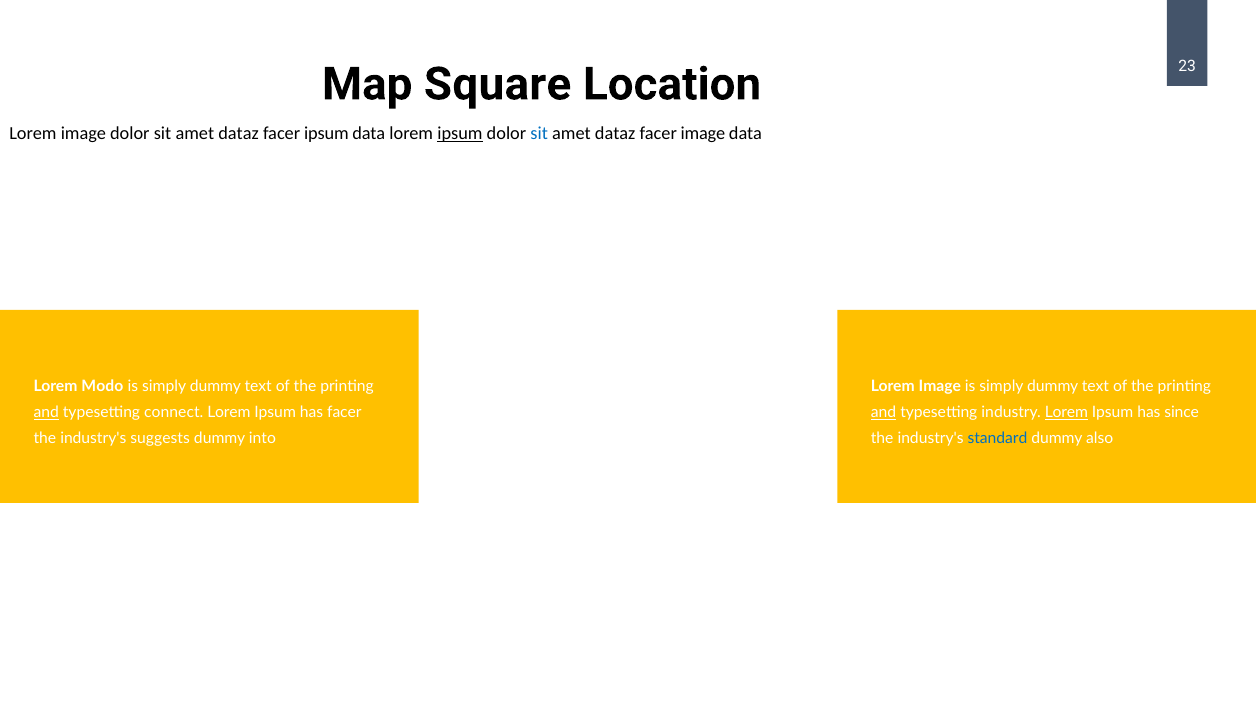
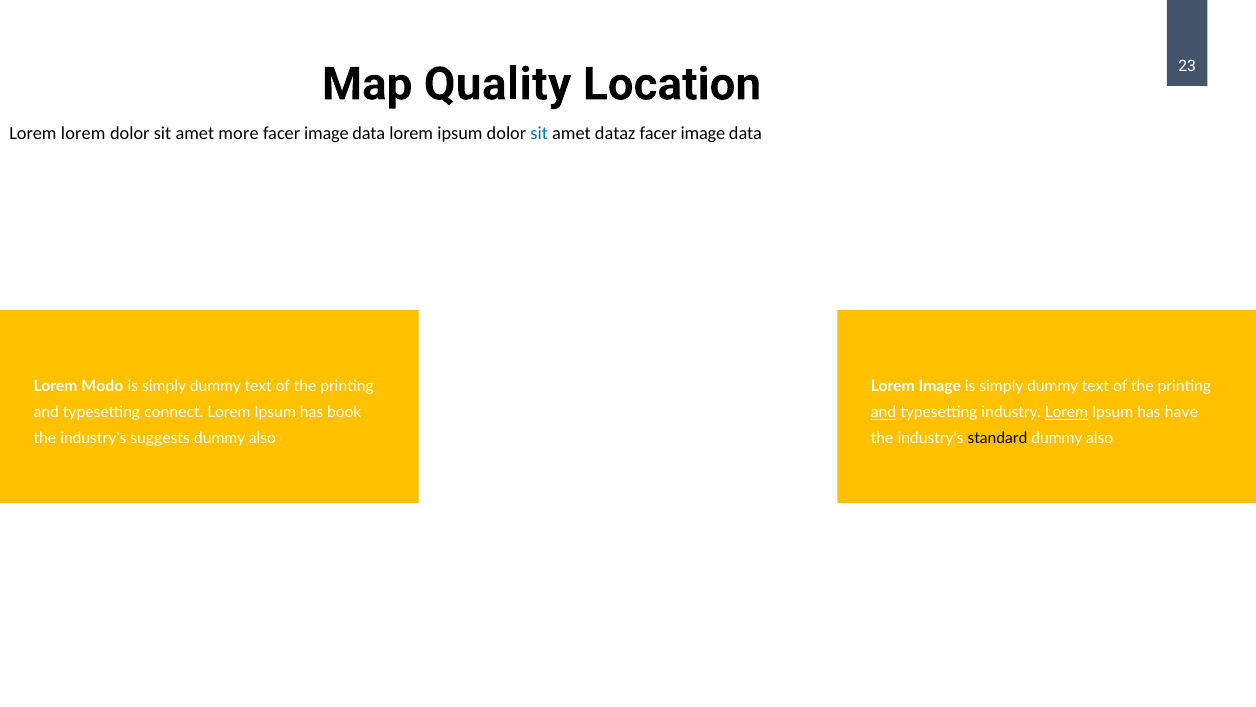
Square: Square -> Quality
image at (83, 134): image -> lorem
dataz at (239, 134): dataz -> more
ipsum at (326, 134): ipsum -> image
ipsum at (460, 134) underline: present -> none
and at (46, 412) underline: present -> none
has facer: facer -> book
since: since -> have
into at (262, 438): into -> also
standard colour: blue -> black
